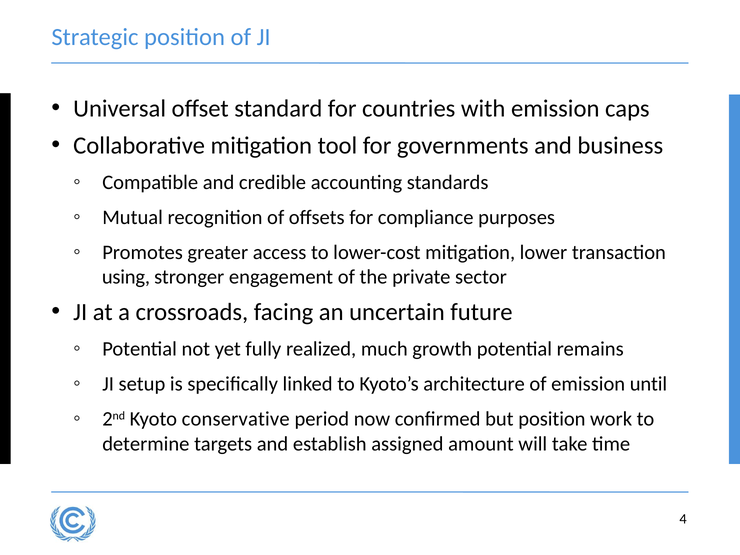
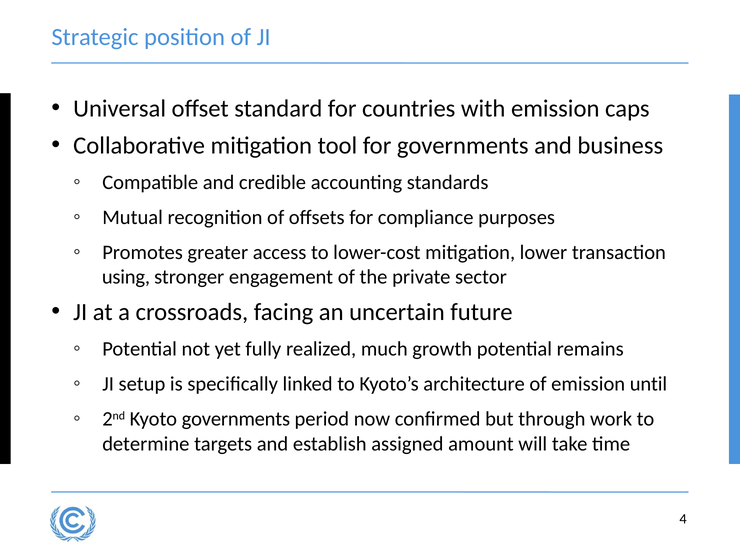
Kyoto conservative: conservative -> governments
but position: position -> through
